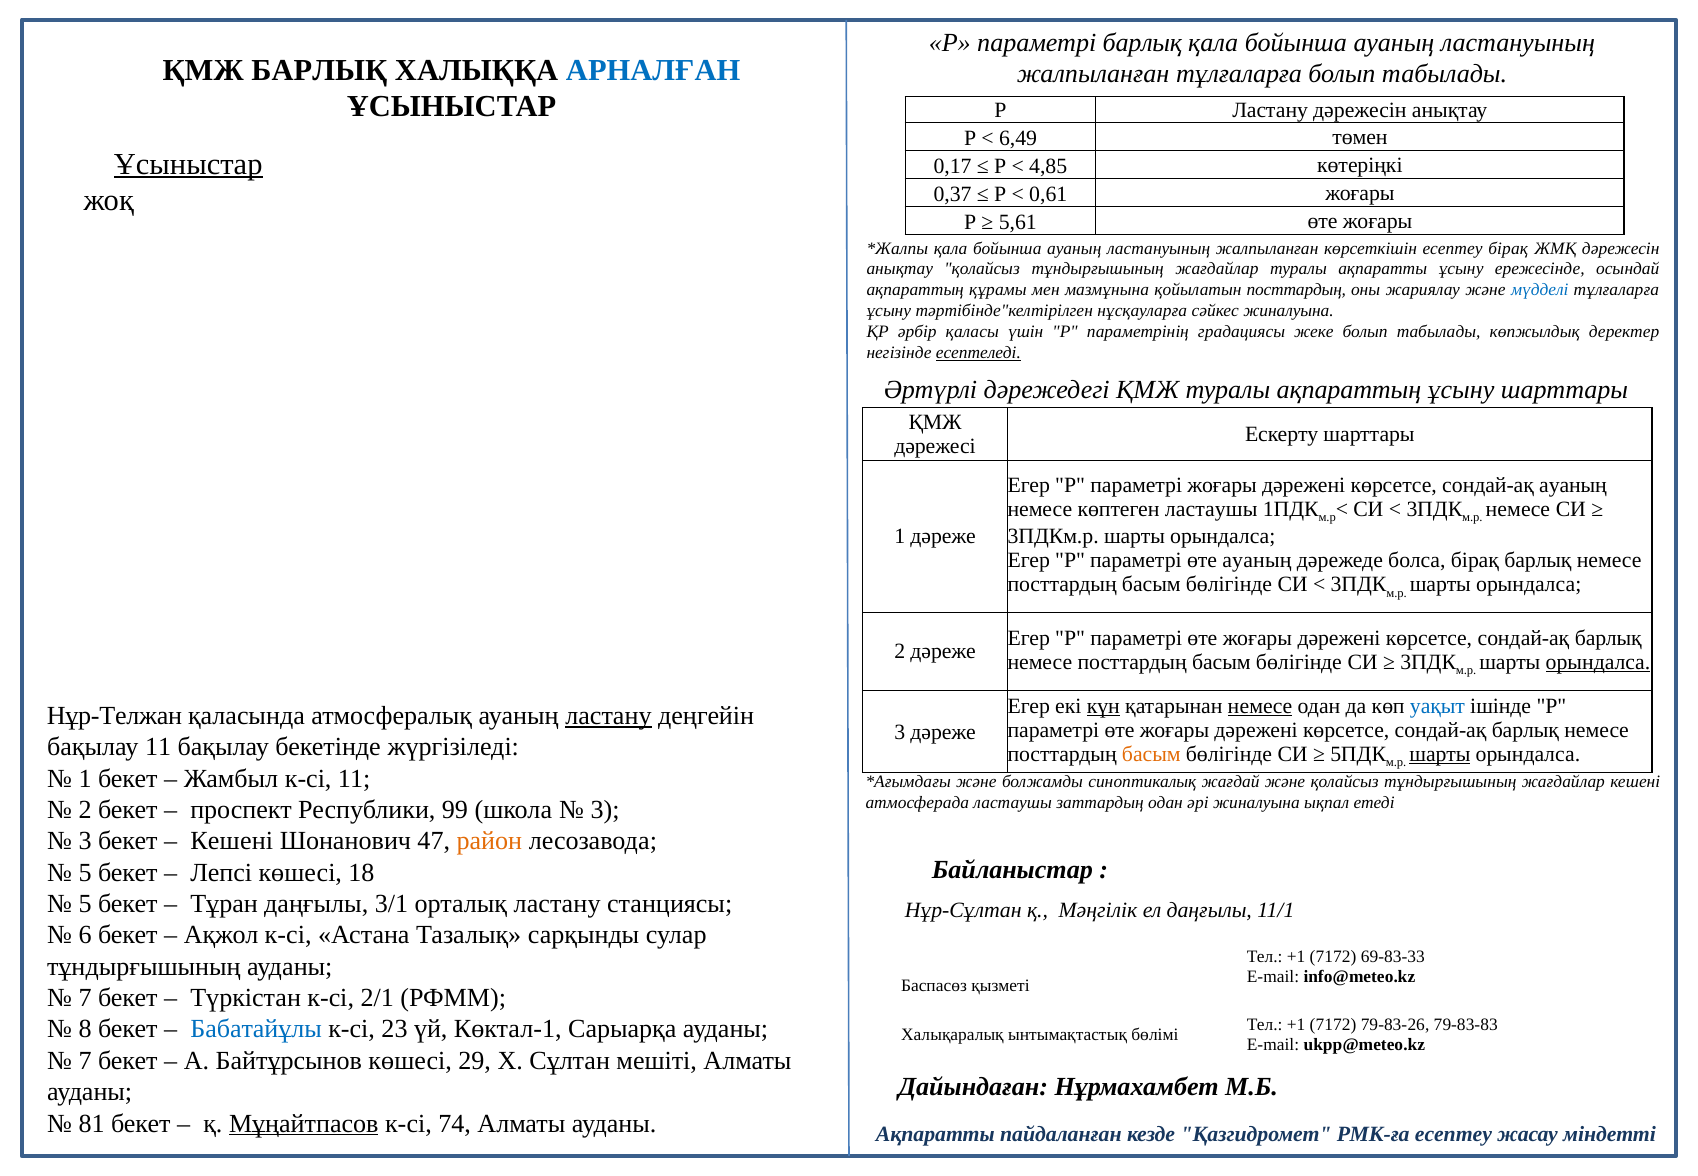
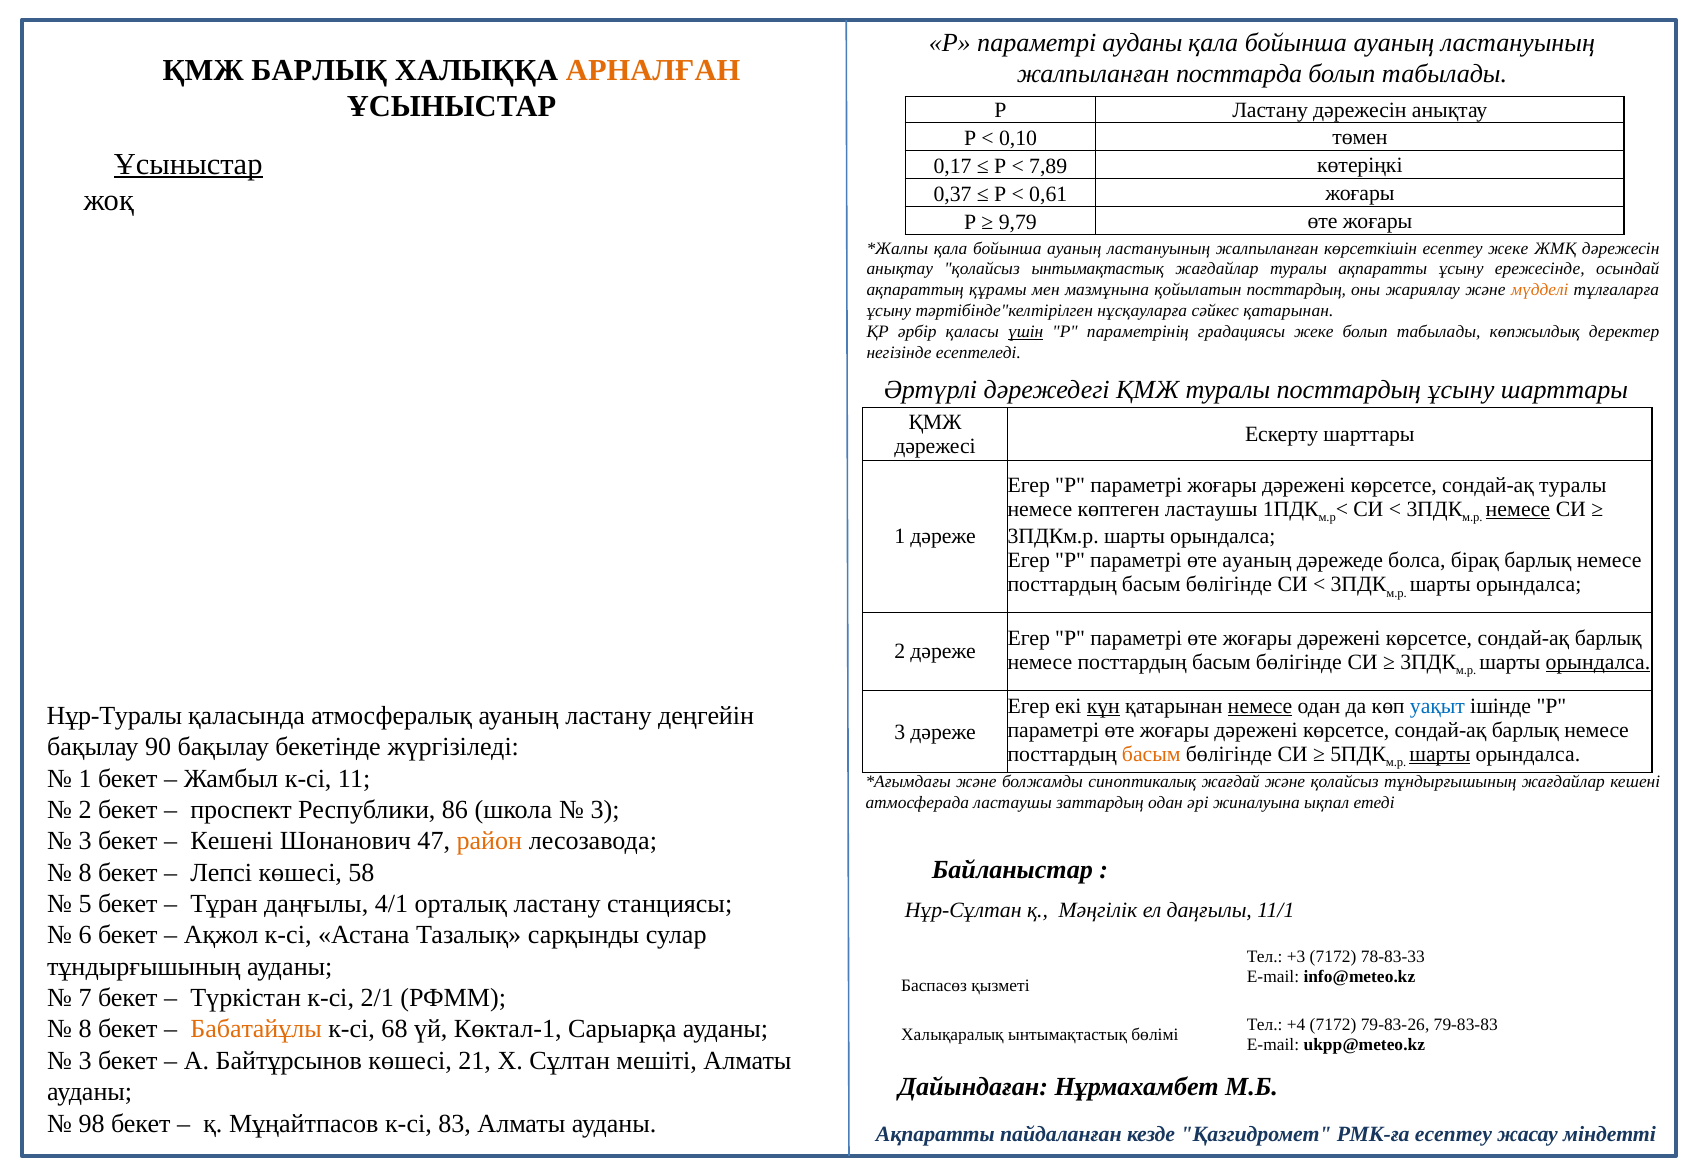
параметрі барлық: барлық -> ауданы
АРНАЛҒАН colour: blue -> orange
жалпыланған тұлғаларға: тұлғаларға -> посттарда
6,49: 6,49 -> 0,10
4,85: 4,85 -> 7,89
5,61: 5,61 -> 9,79
есептеу бірақ: бірақ -> жеке
анықтау қолайсыз тұндырғышының: тұндырғышының -> ынтымақтастық
мүдделі colour: blue -> orange
сәйкес жиналуына: жиналуына -> қатарынан
үшін underline: none -> present
есептеледі underline: present -> none
туралы ақпараттың: ақпараттың -> посттардың
сондай-ақ ауаның: ауаның -> туралы
немесе at (1518, 509) underline: none -> present
Нұр-Телжан: Нұр-Телжан -> Нұр-Туралы
ластану at (608, 715) underline: present -> none
бақылау 11: 11 -> 90
99: 99 -> 86
5 at (85, 872): 5 -> 8
18: 18 -> 58
3/1: 3/1 -> 4/1
+1 at (1296, 957): +1 -> +3
69-83-33: 69-83-33 -> 78-83-33
+1 at (1296, 1025): +1 -> +4
Бабатайұлы colour: blue -> orange
23: 23 -> 68
7 at (85, 1060): 7 -> 3
29: 29 -> 21
81: 81 -> 98
Мұңайтпасов underline: present -> none
74: 74 -> 83
